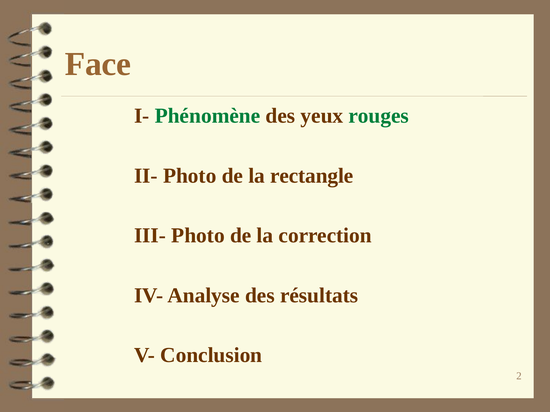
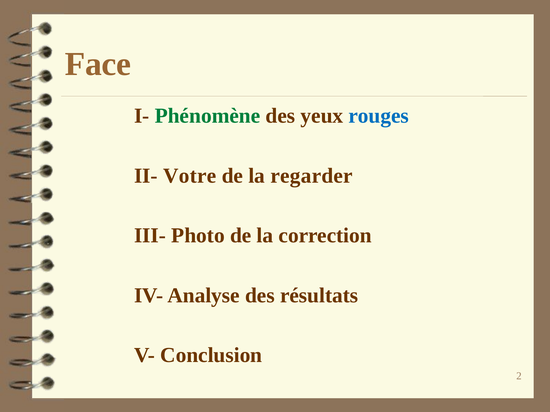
rouges colour: green -> blue
II- Photo: Photo -> Votre
rectangle: rectangle -> regarder
